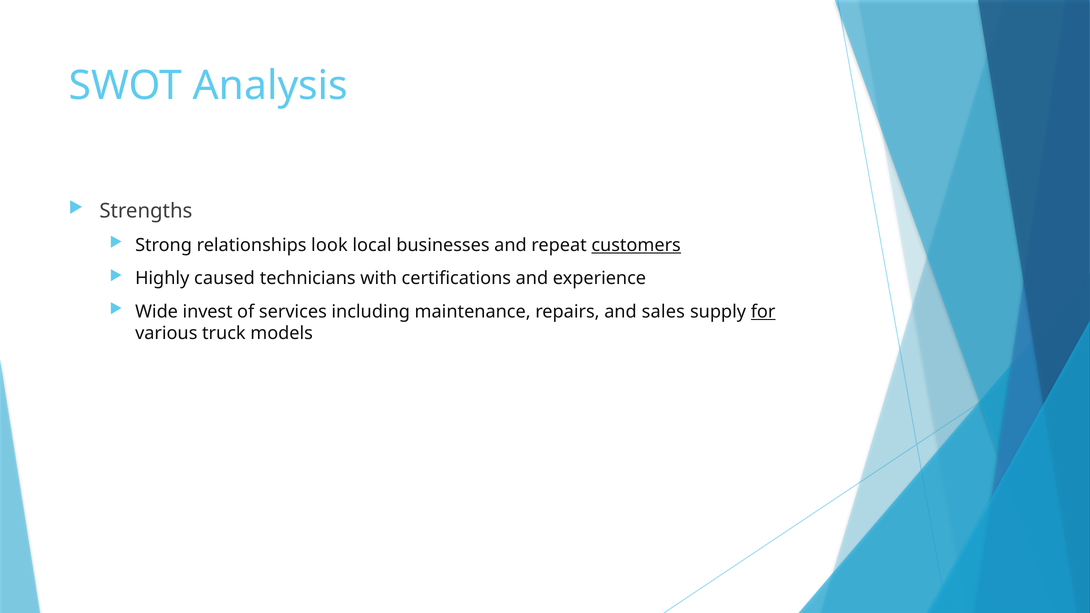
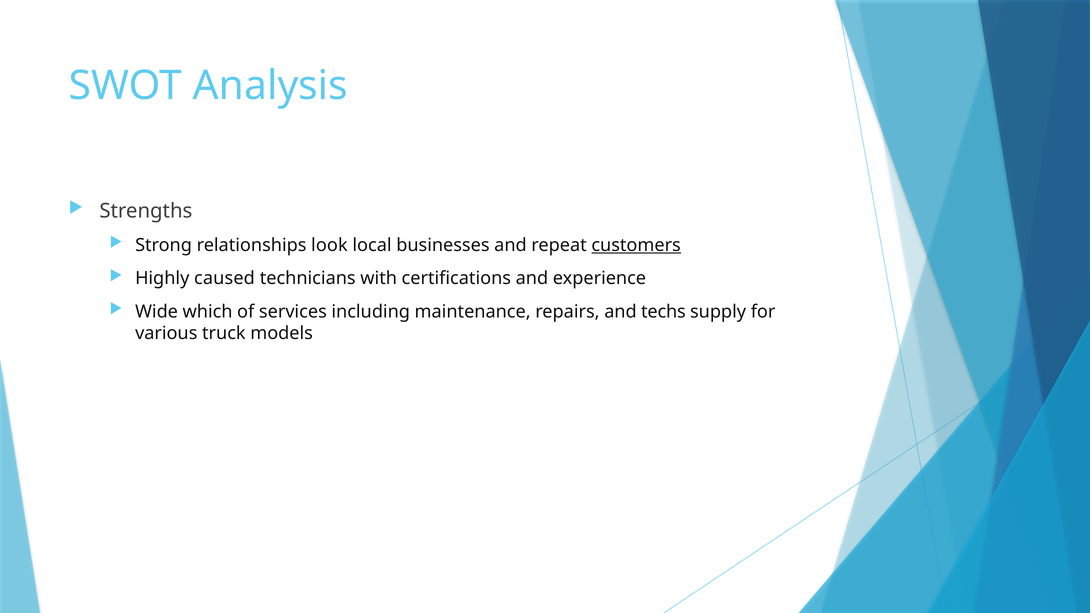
invest: invest -> which
sales: sales -> techs
for underline: present -> none
